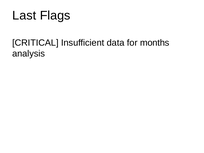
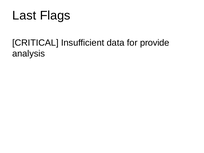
months: months -> provide
